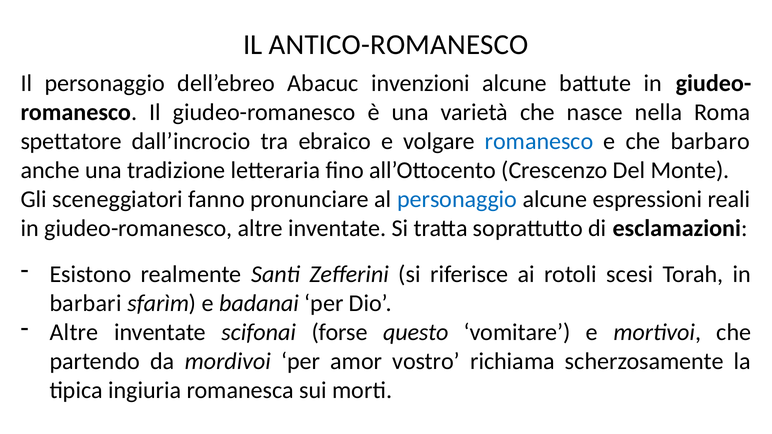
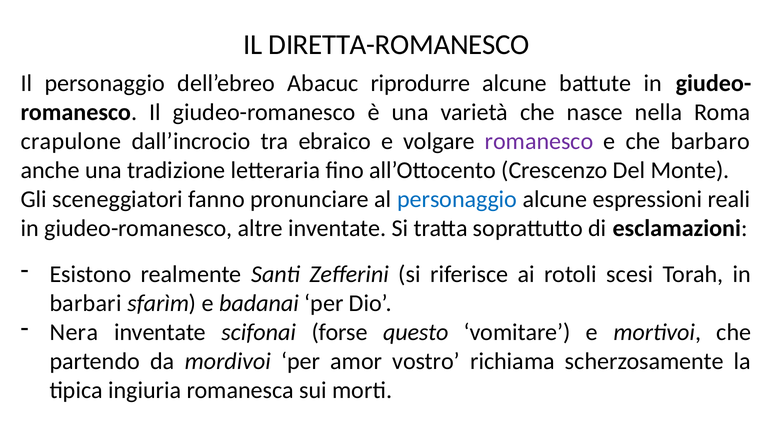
ANTICO-ROMANESCO: ANTICO-ROMANESCO -> DIRETTA-ROMANESCO
invenzioni: invenzioni -> riprodurre
spettatore: spettatore -> crapulone
romanesco at (539, 141) colour: blue -> purple
Altre at (74, 332): Altre -> Nera
